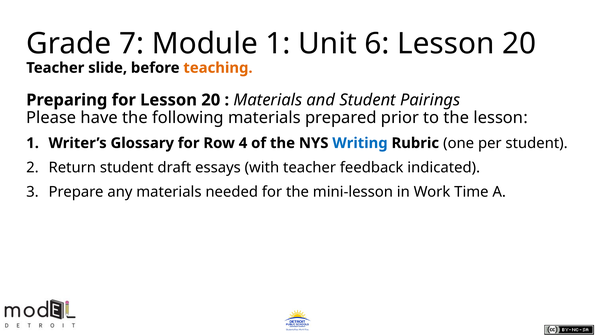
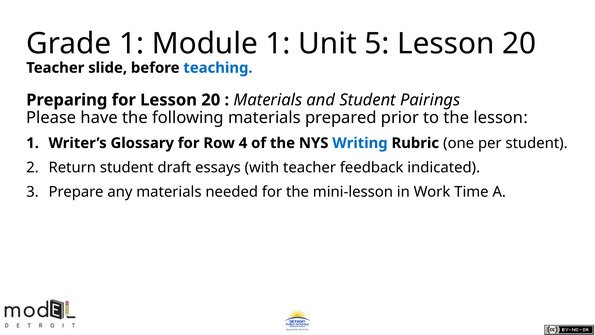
Grade 7: 7 -> 1
6: 6 -> 5
teaching colour: orange -> blue
